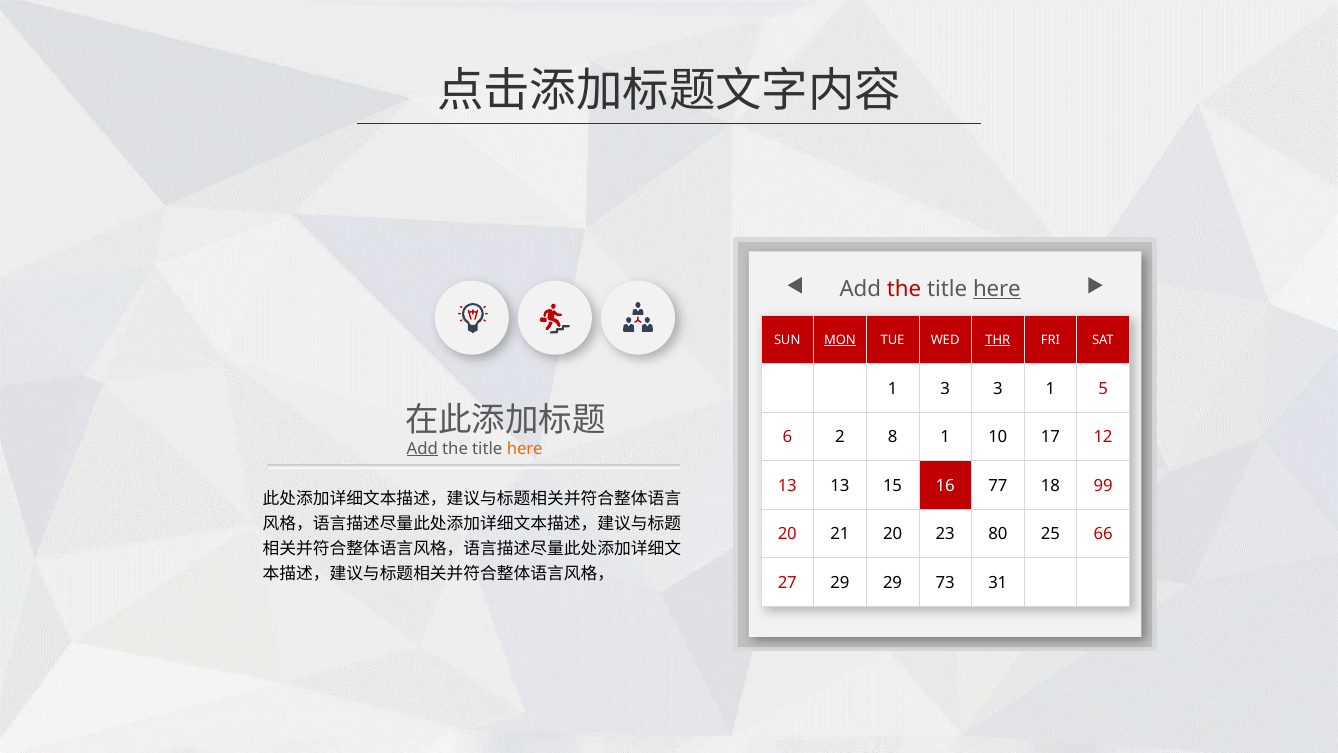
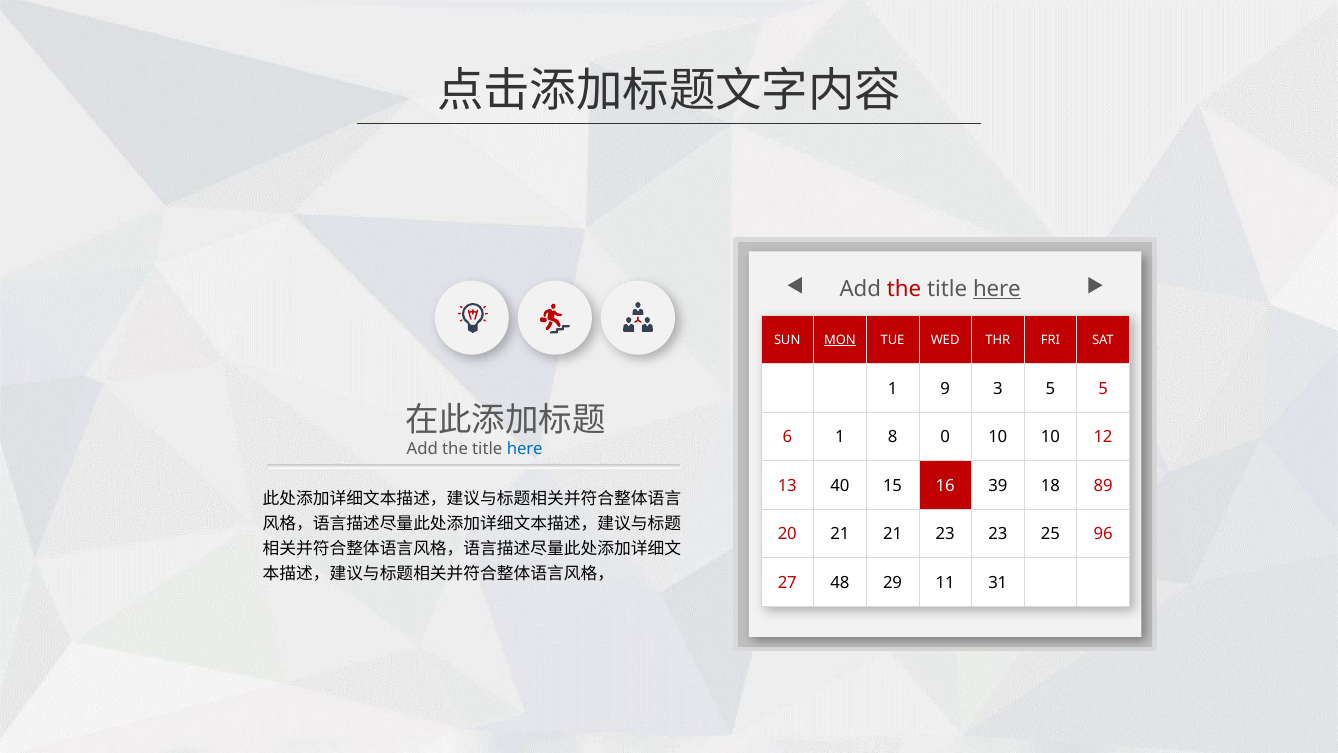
THR underline: present -> none
1 3: 3 -> 9
3 1: 1 -> 5
6 2: 2 -> 1
8 1: 1 -> 0
10 17: 17 -> 10
Add at (422, 448) underline: present -> none
here at (525, 448) colour: orange -> blue
13 13: 13 -> 40
77: 77 -> 39
99: 99 -> 89
21 20: 20 -> 21
23 80: 80 -> 23
66: 66 -> 96
27 29: 29 -> 48
73: 73 -> 11
